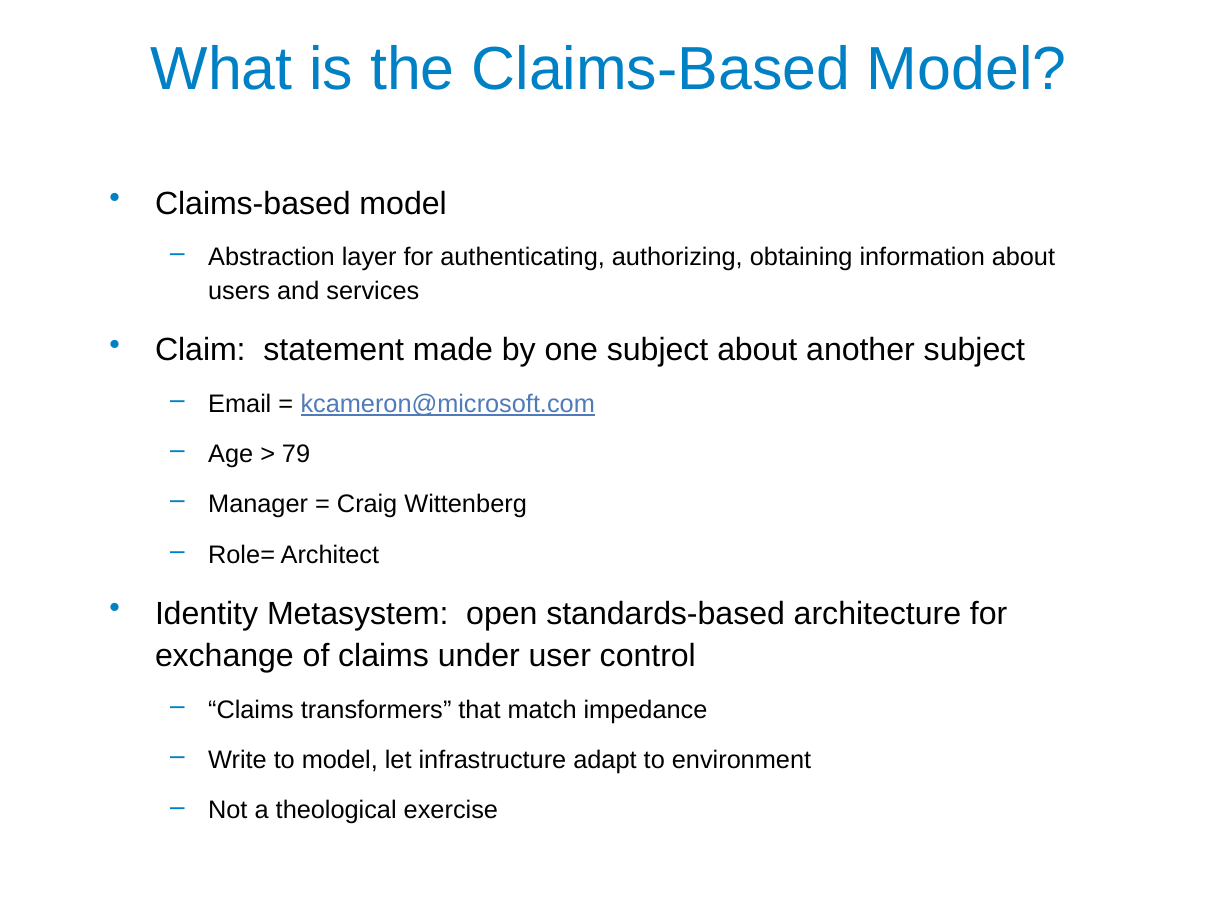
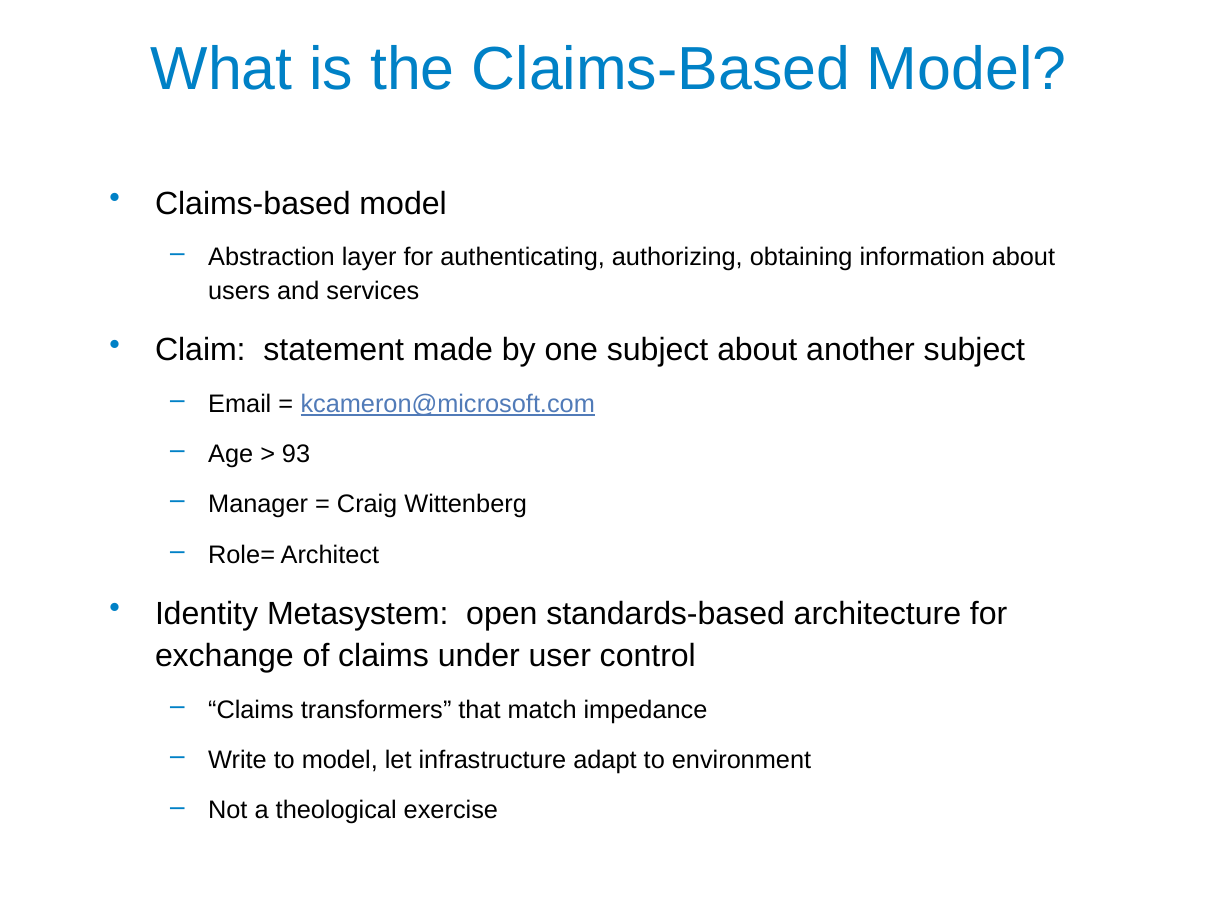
79: 79 -> 93
